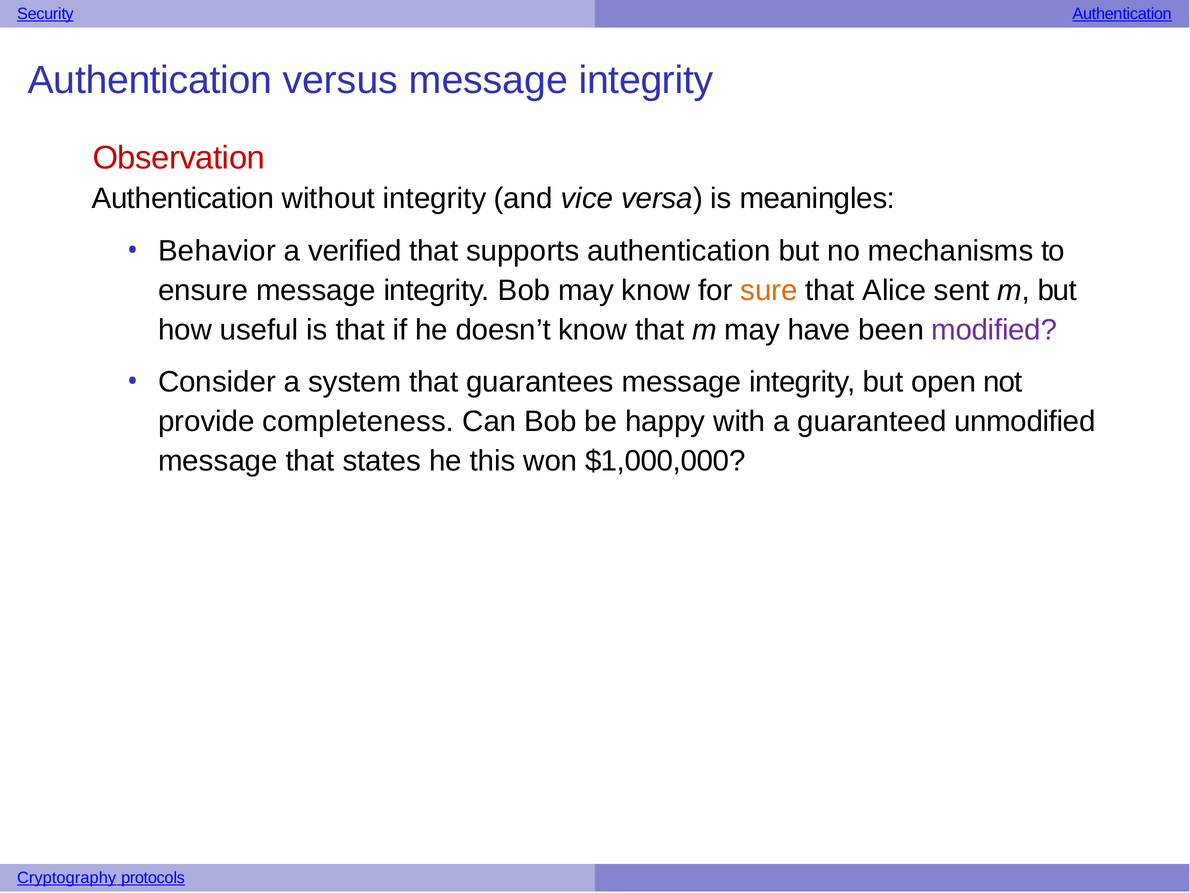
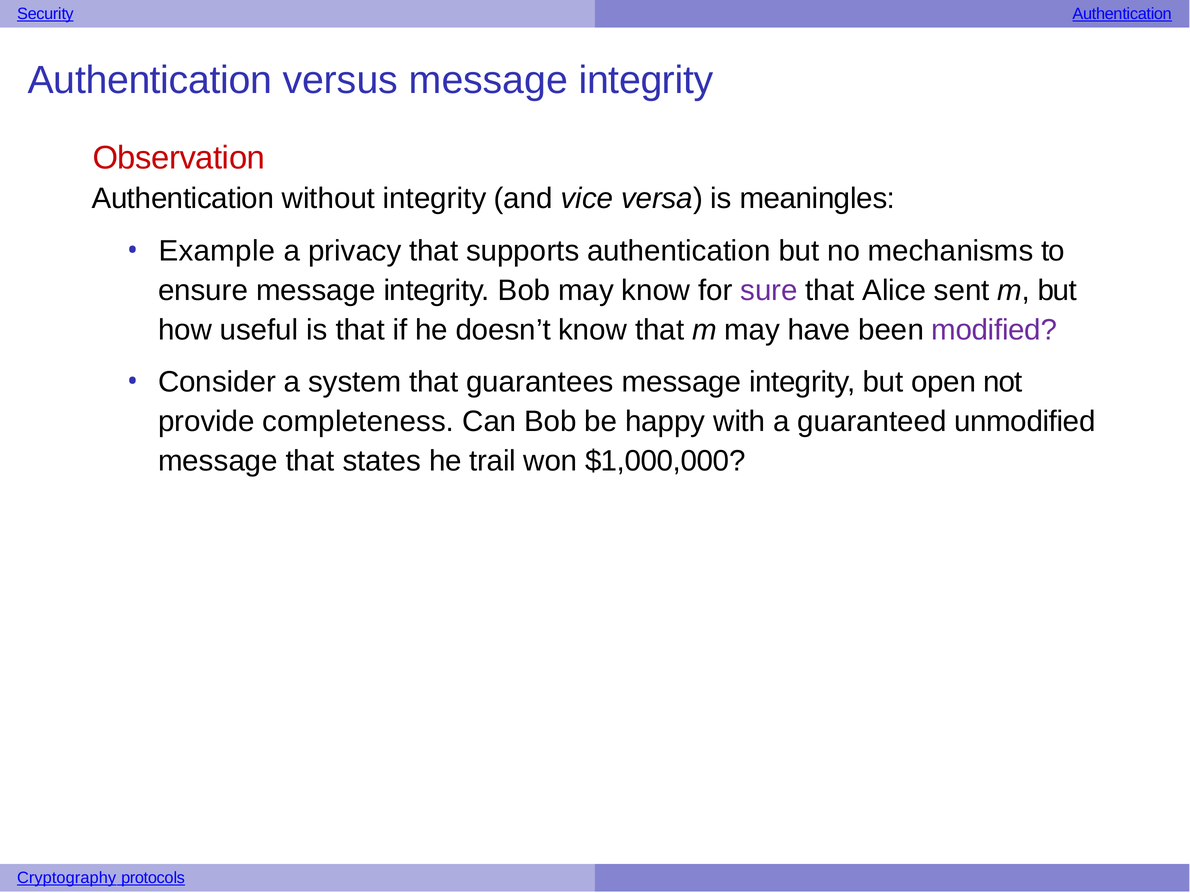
Behavior: Behavior -> Example
verified: verified -> privacy
sure colour: orange -> purple
this: this -> trail
